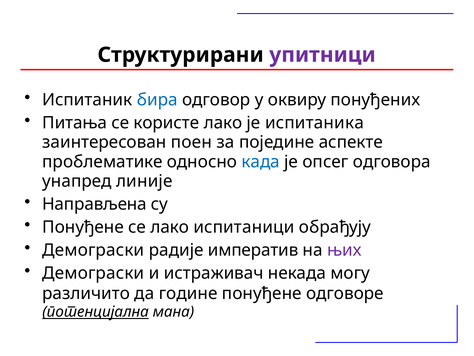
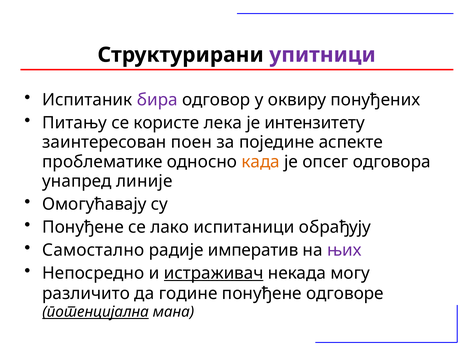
бира colour: blue -> purple
Питања: Питања -> Питању
користе лако: лако -> лека
испитаника: испитаника -> интензитету
када colour: blue -> orange
Направљена: Направљена -> Омогућавају
Демограски at (93, 250): Демограски -> Самостално
Демограски at (93, 273): Демограски -> Непосредно
истраживач underline: none -> present
